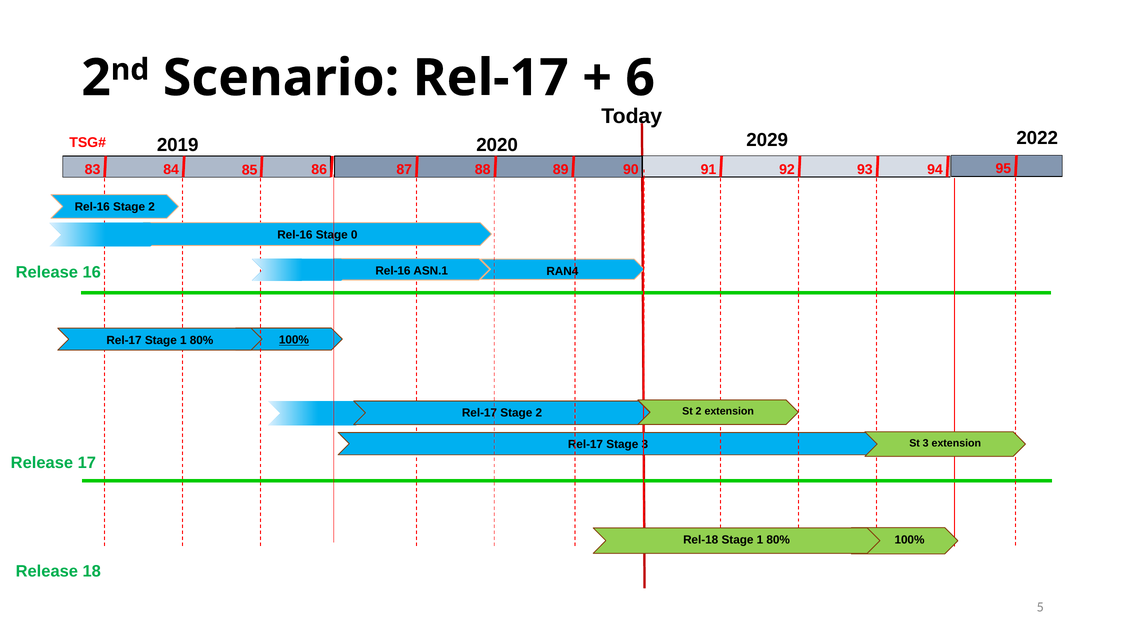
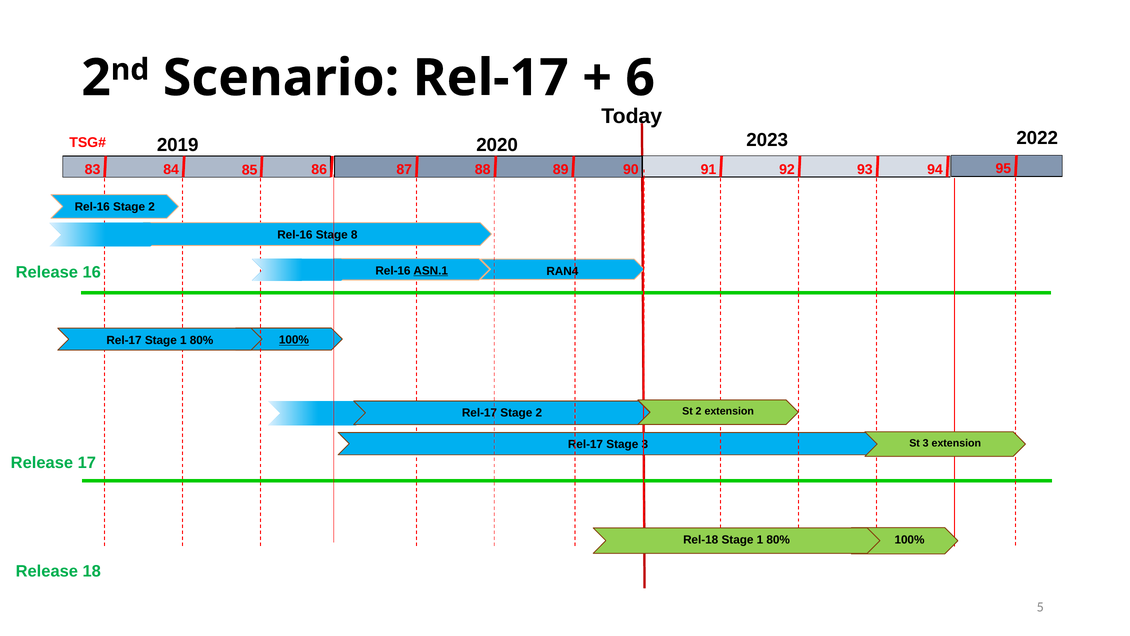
2029: 2029 -> 2023
0: 0 -> 8
ASN.1 underline: none -> present
